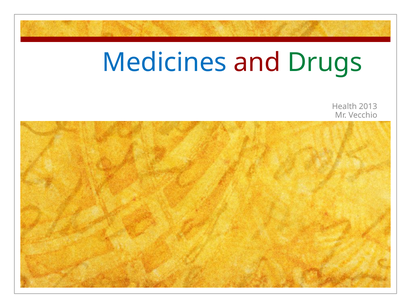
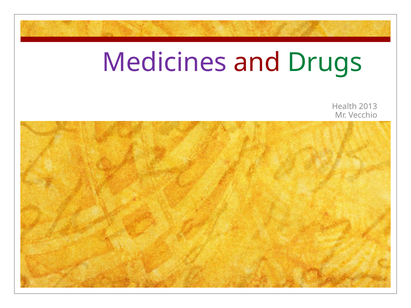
Medicines colour: blue -> purple
